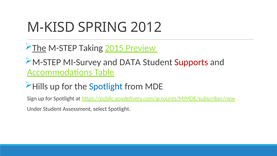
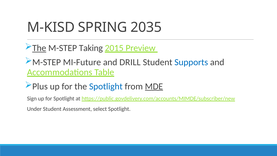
2012: 2012 -> 2035
MI-Survey: MI-Survey -> MI-Future
DATA: DATA -> DRILL
Supports colour: red -> blue
Hills: Hills -> Plus
MDE underline: none -> present
